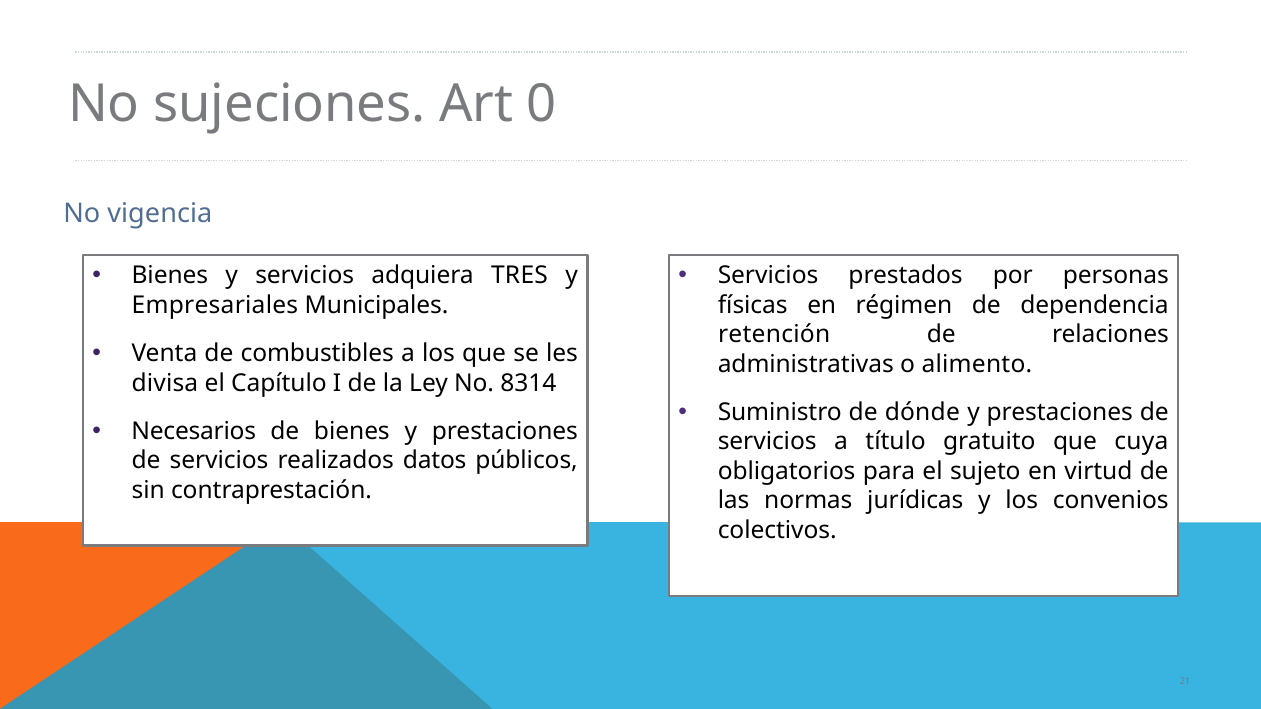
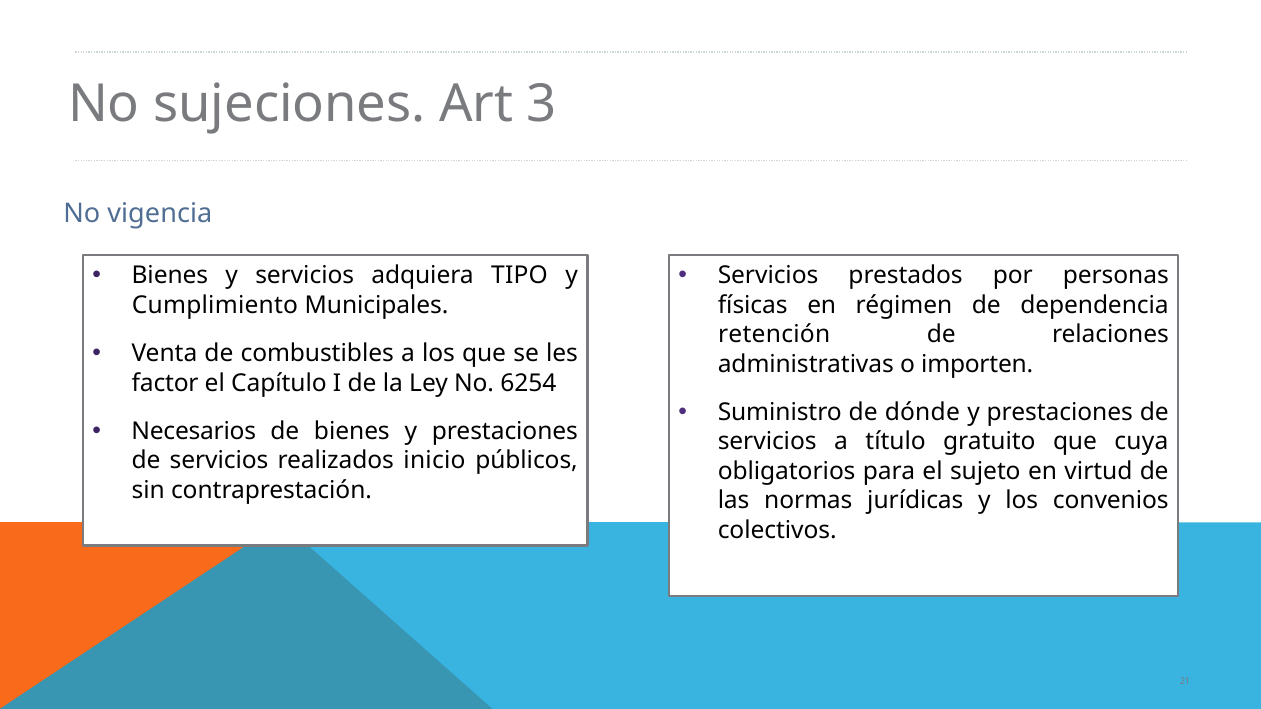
0: 0 -> 3
TRES: TRES -> TIPO
Empresariales: Empresariales -> Cumplimiento
alimento: alimento -> importen
divisa: divisa -> factor
8314: 8314 -> 6254
datos: datos -> inicio
